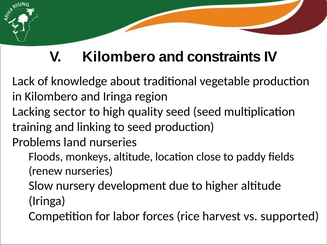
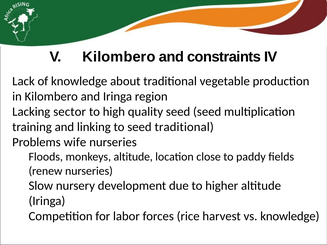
seed production: production -> traditional
land: land -> wife
vs supported: supported -> knowledge
